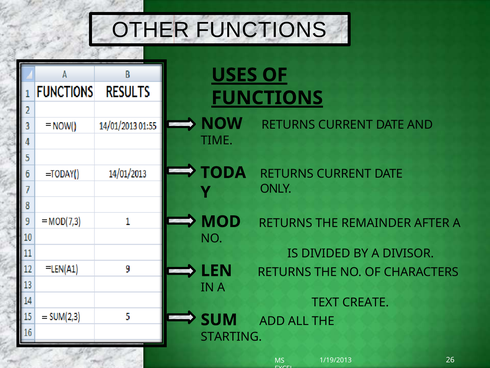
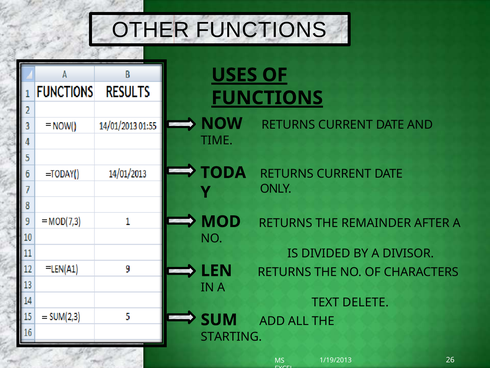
CREATE: CREATE -> DELETE
